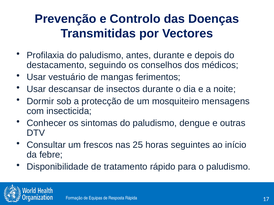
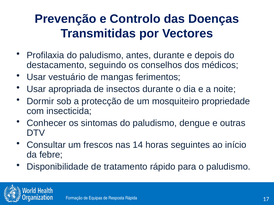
descansar: descansar -> apropriada
mensagens: mensagens -> propriedade
25: 25 -> 14
